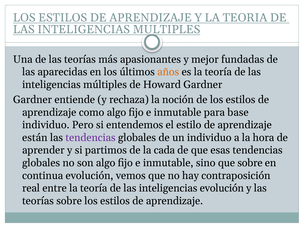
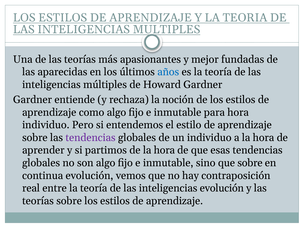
años colour: orange -> blue
para base: base -> hora
están at (35, 138): están -> sobre
de la cada: cada -> hora
